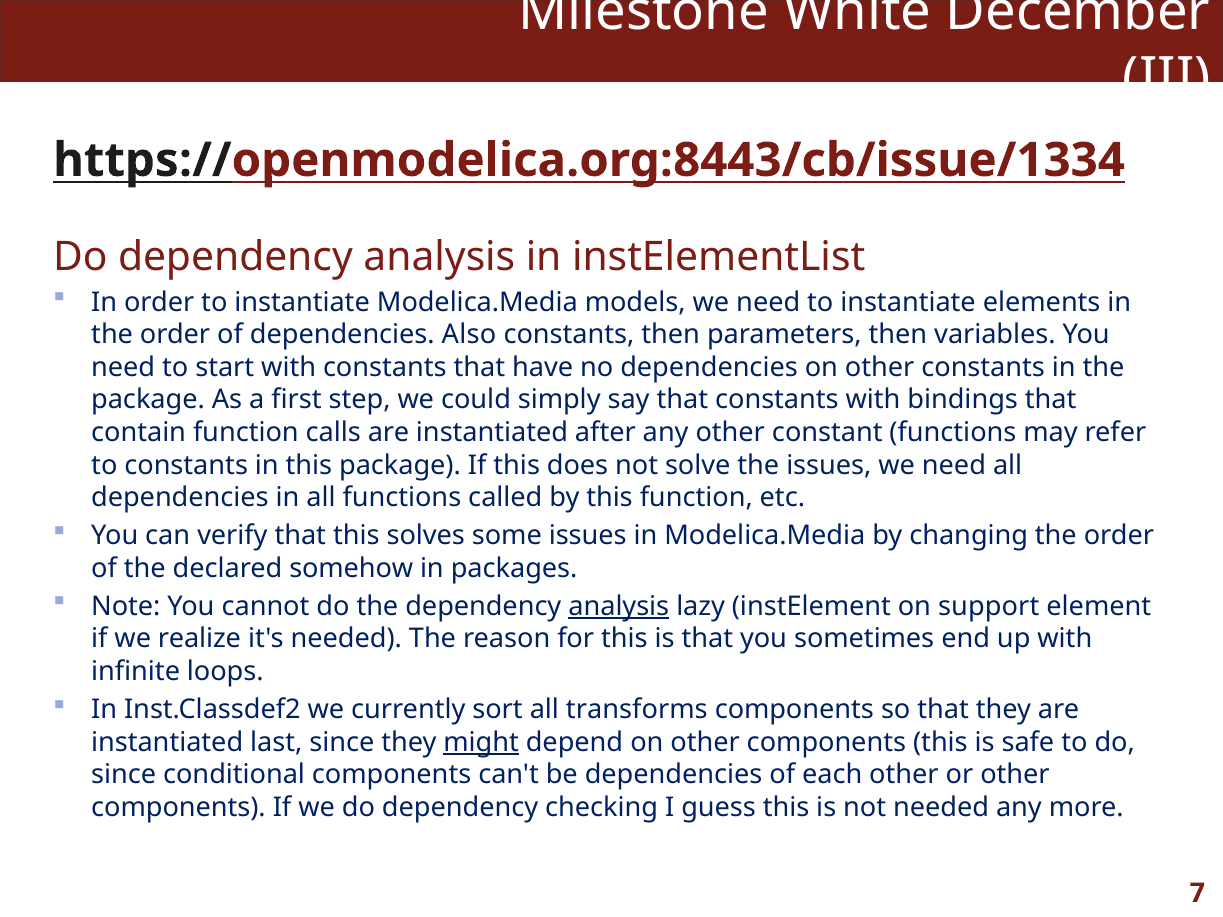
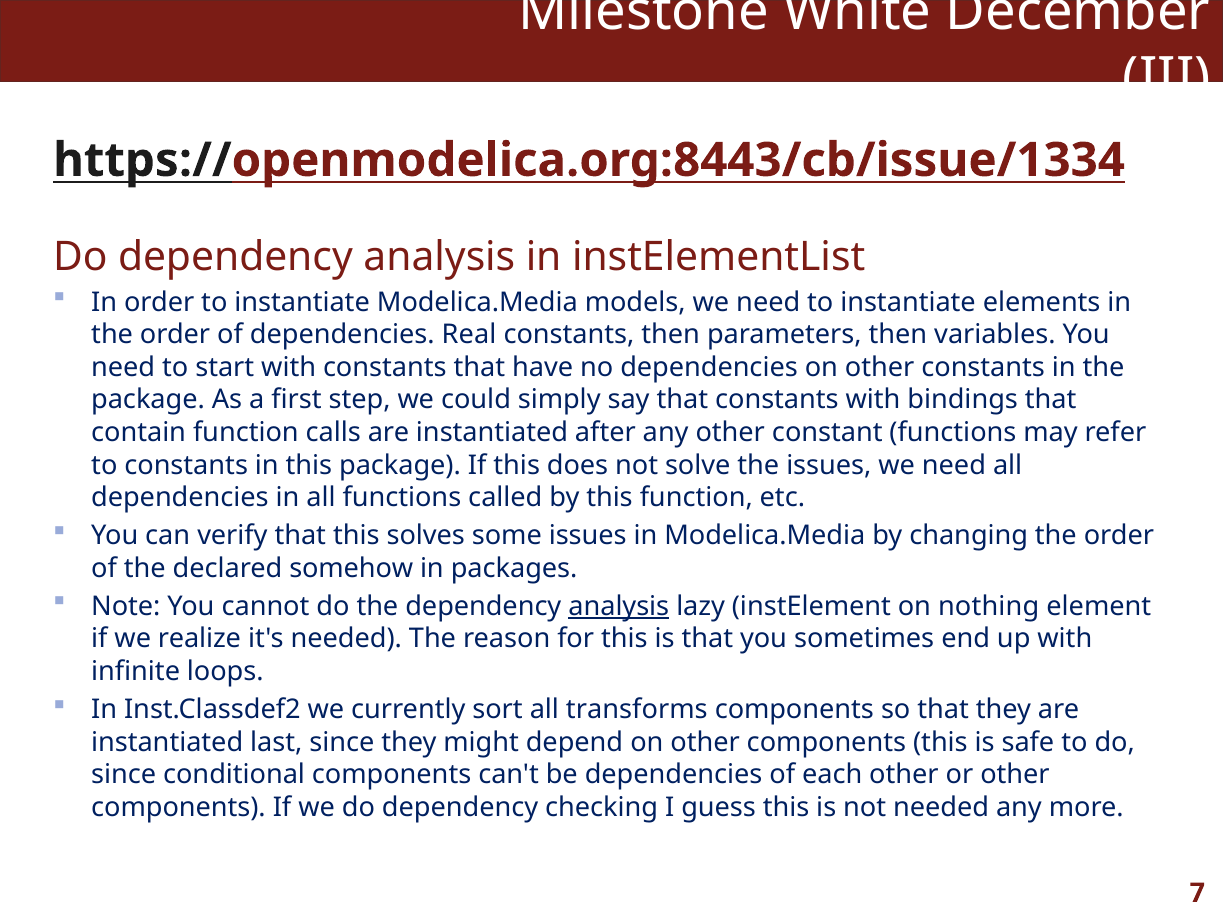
Also: Also -> Real
support: support -> nothing
might underline: present -> none
